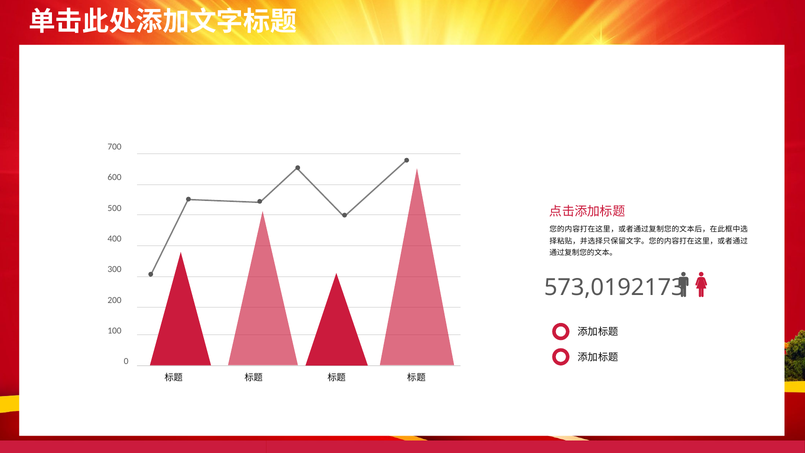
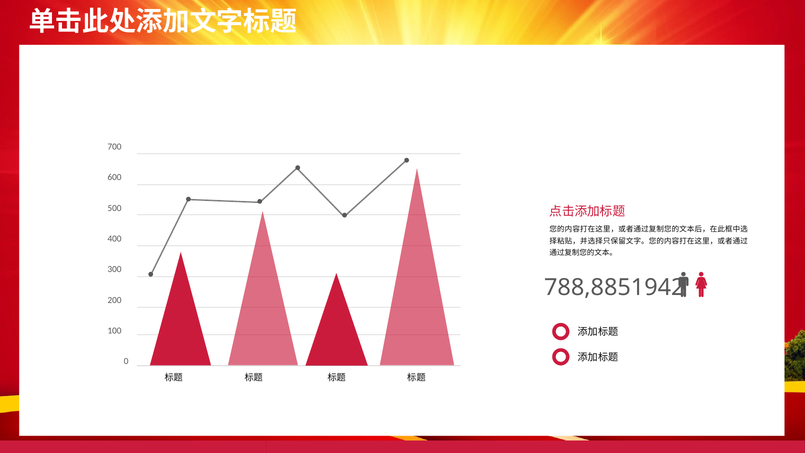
573,0192173: 573,0192173 -> 788,8851942
